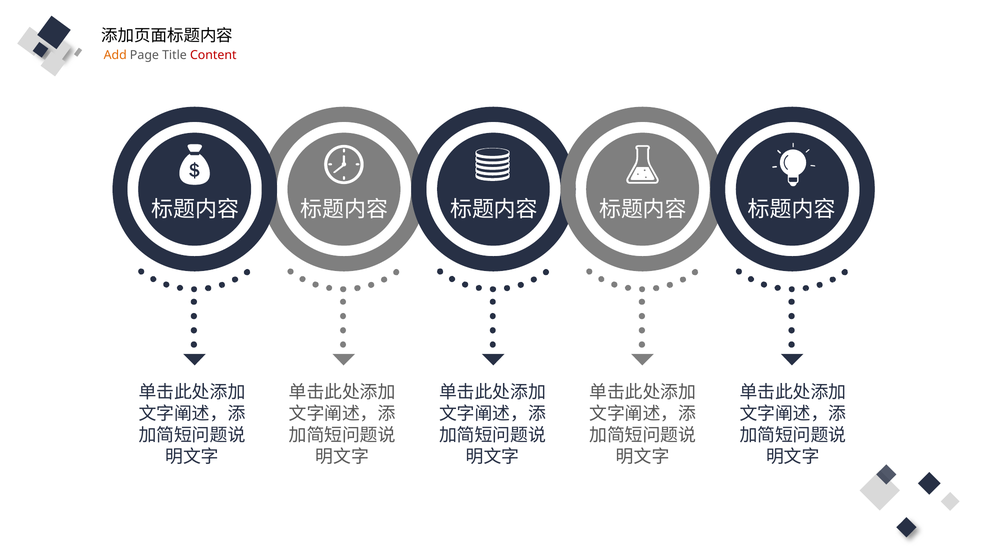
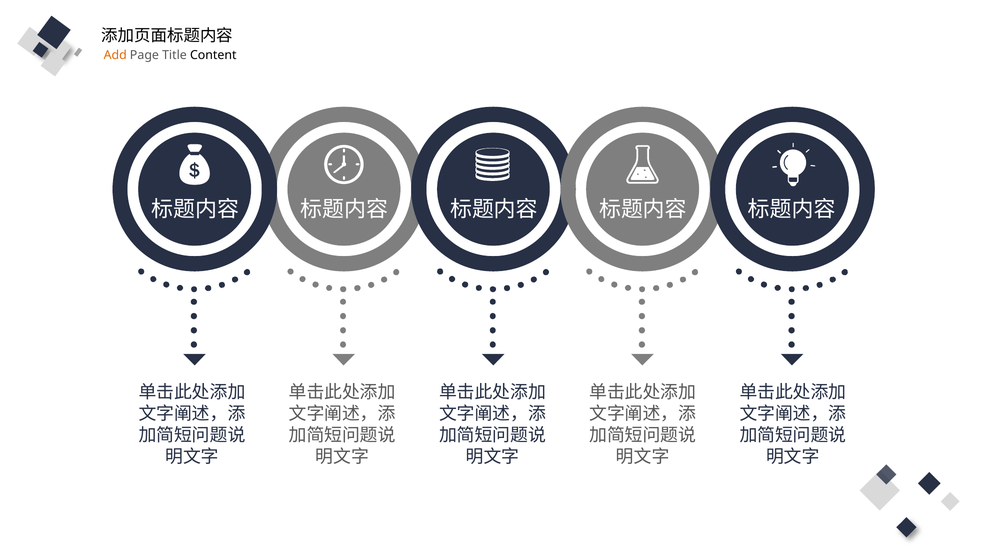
Content colour: red -> black
